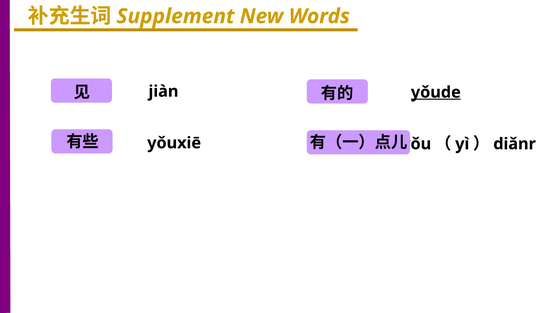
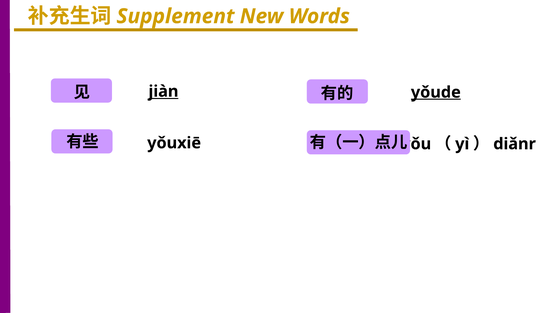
jiàn underline: none -> present
